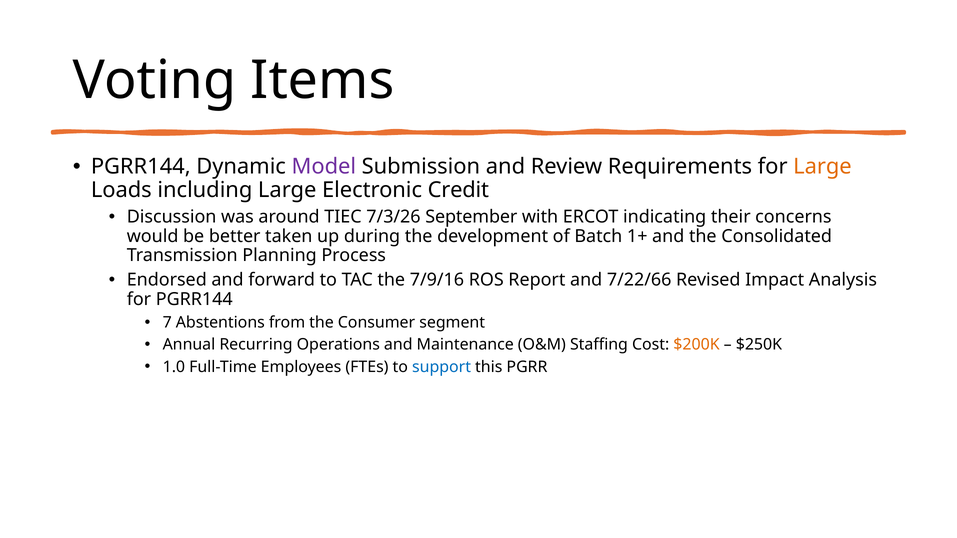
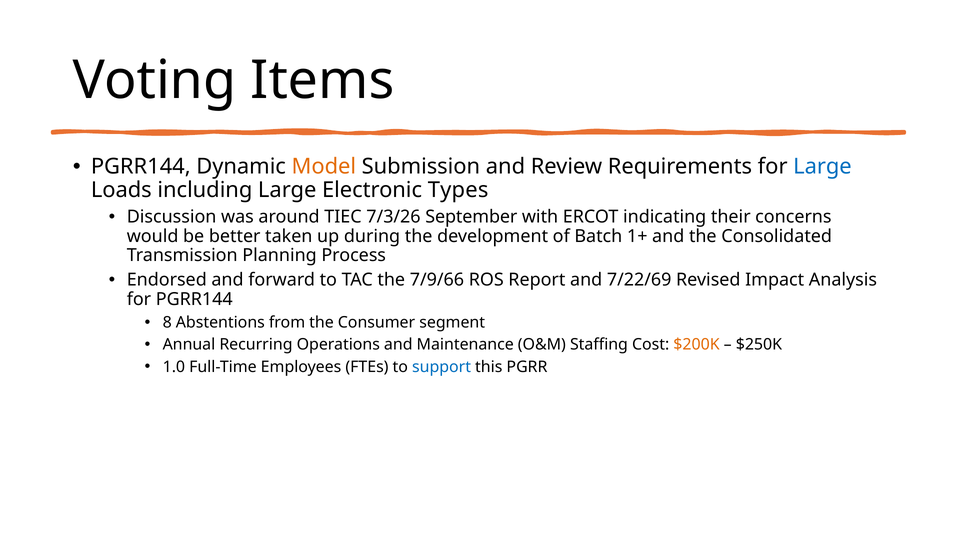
Model colour: purple -> orange
Large at (822, 167) colour: orange -> blue
Credit: Credit -> Types
7/9/16: 7/9/16 -> 7/9/66
7/22/66: 7/22/66 -> 7/22/69
7: 7 -> 8
